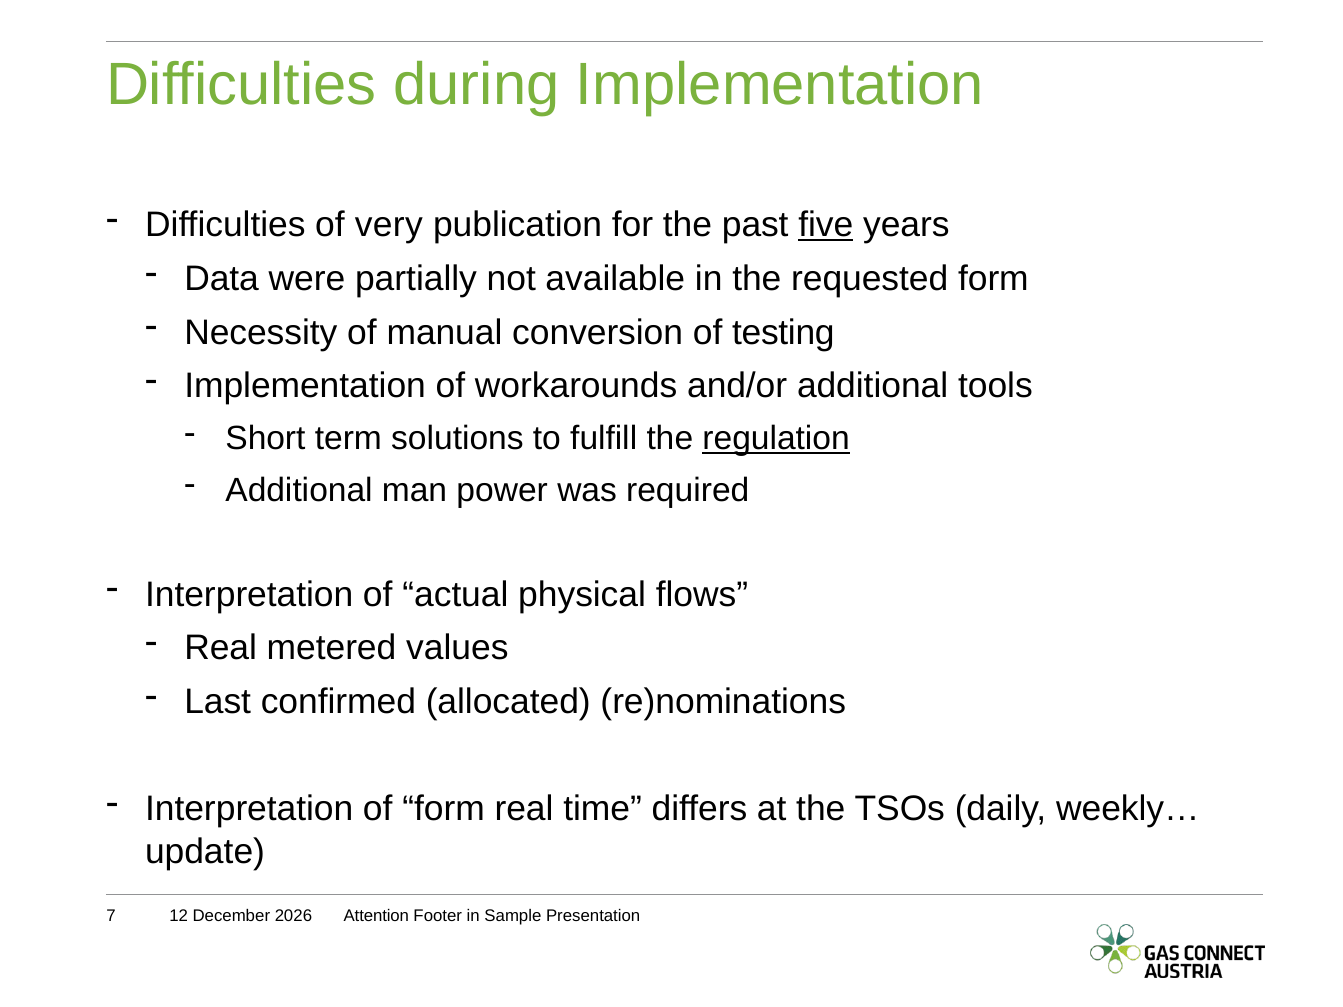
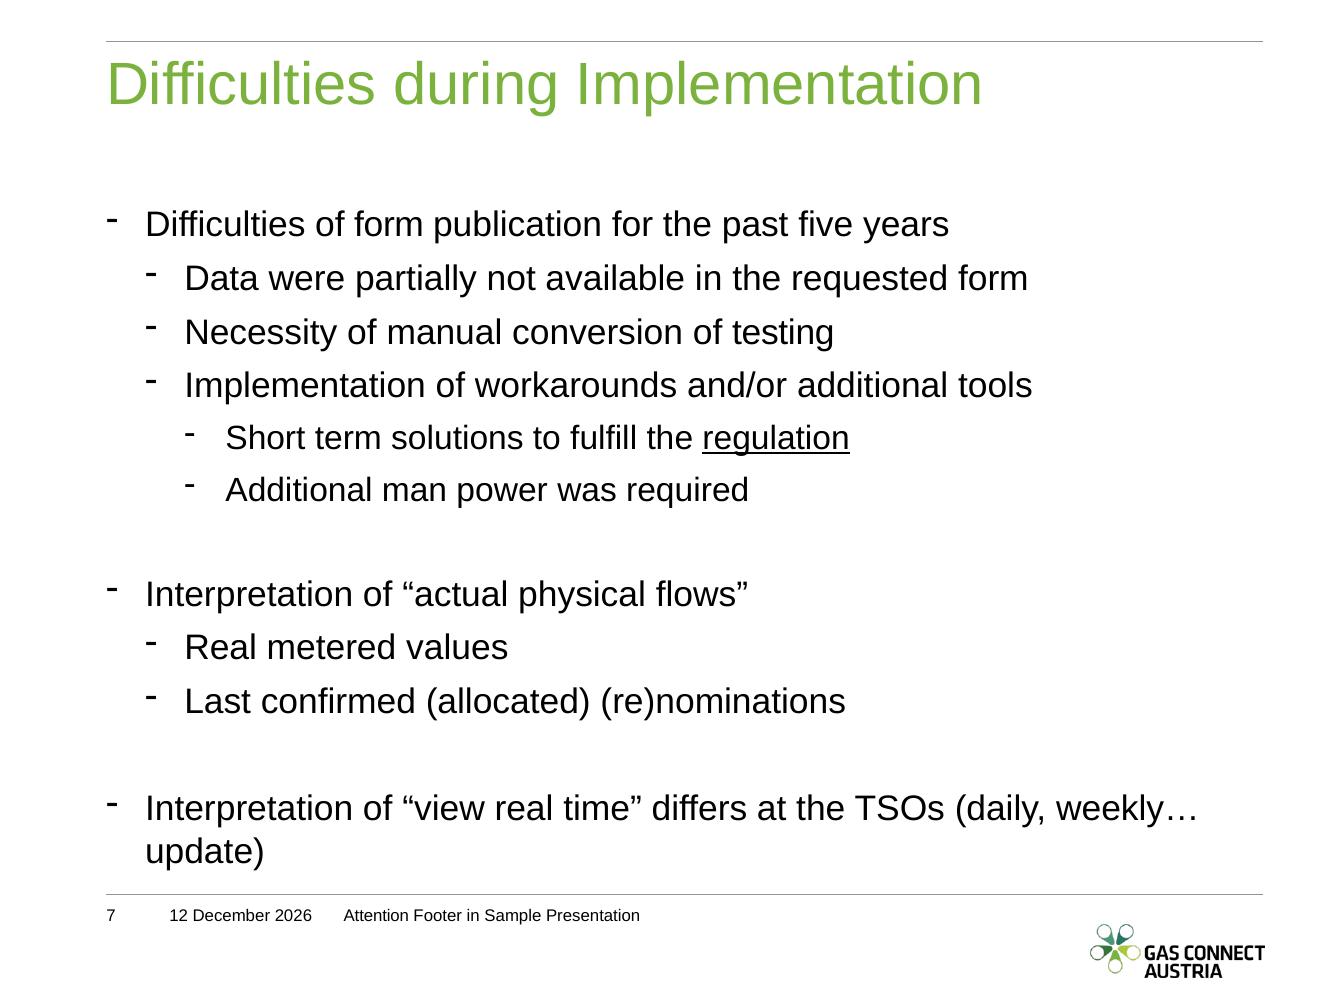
of very: very -> form
five underline: present -> none
of form: form -> view
